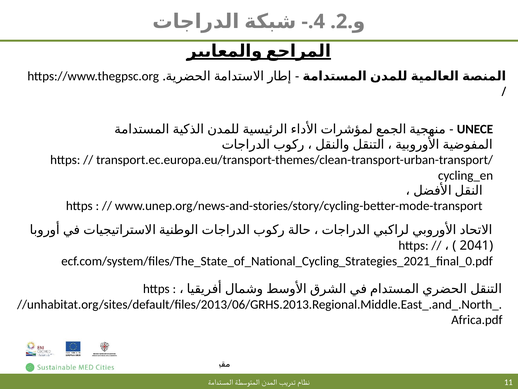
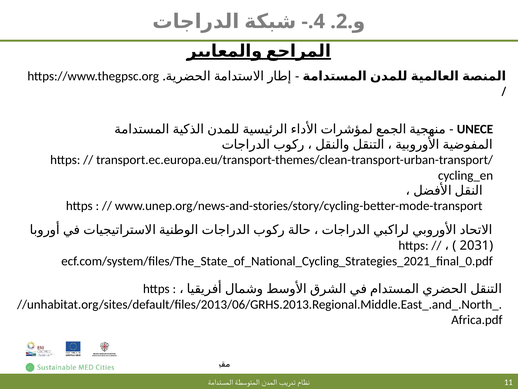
2041: 2041 -> 2031
